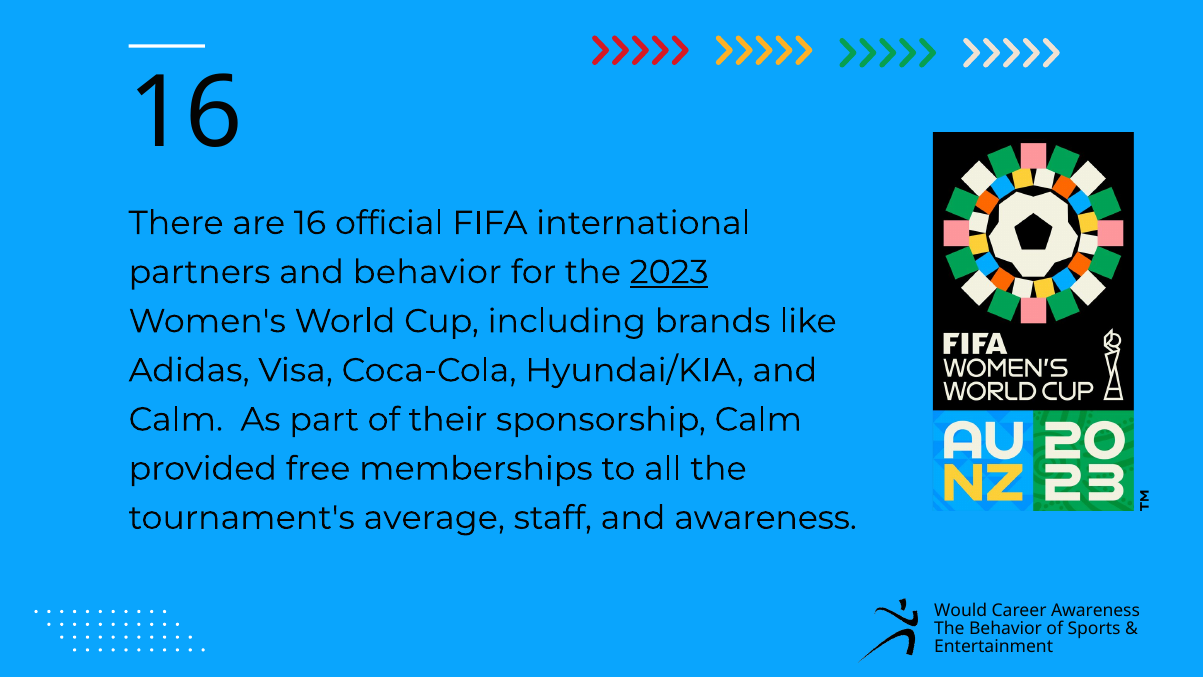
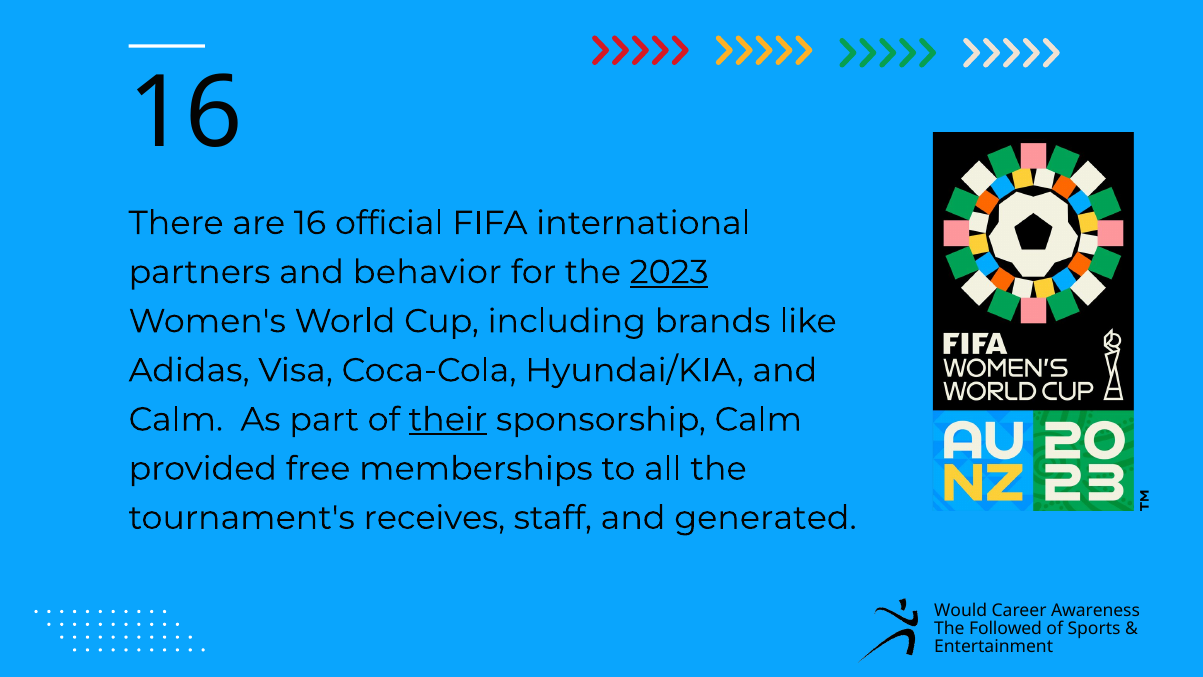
their underline: none -> present
average: average -> receives
and awareness: awareness -> generated
The Behavior: Behavior -> Followed
